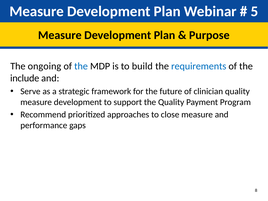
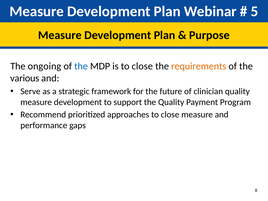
is to build: build -> close
requirements colour: blue -> orange
include: include -> various
